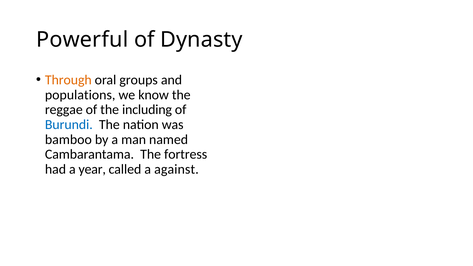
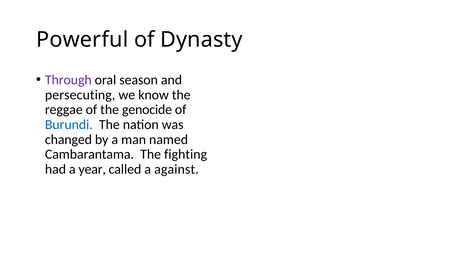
Through colour: orange -> purple
groups: groups -> season
populations: populations -> persecuting
including: including -> genocide
bamboo: bamboo -> changed
fortress: fortress -> fighting
